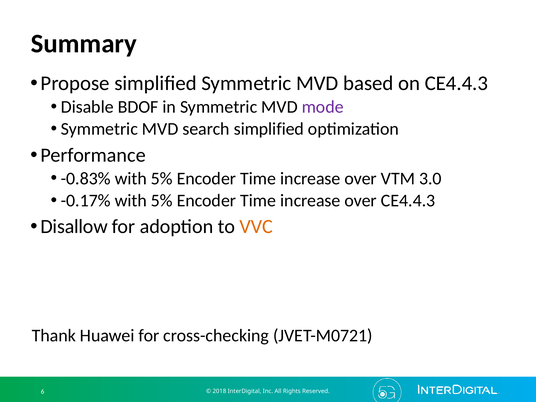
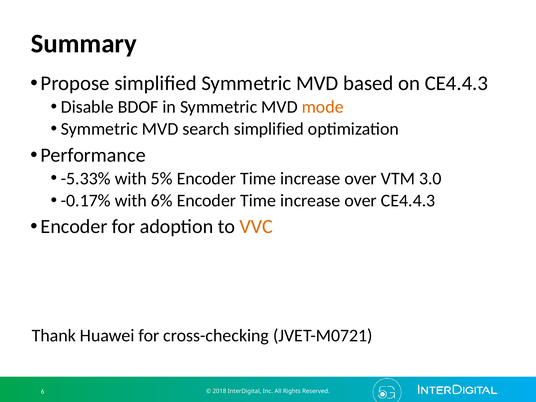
mode colour: purple -> orange
-0.83%: -0.83% -> -5.33%
-0.17% with 5%: 5% -> 6%
Disallow at (74, 227): Disallow -> Encoder
